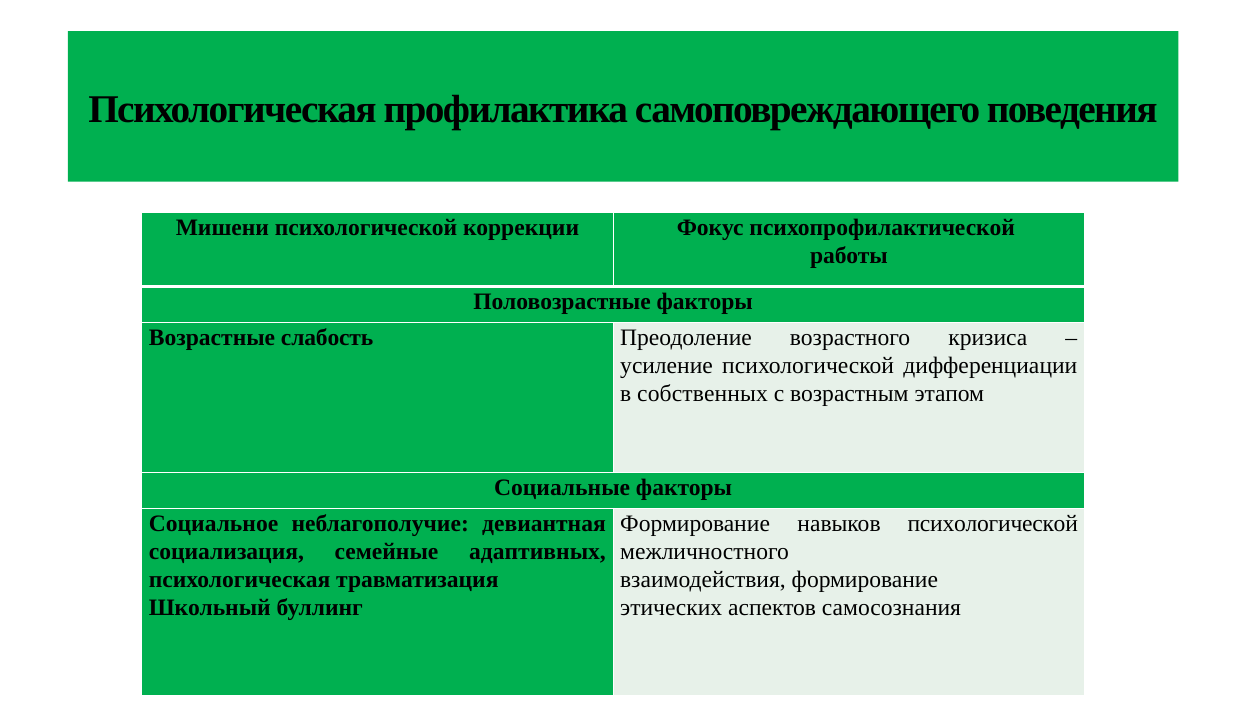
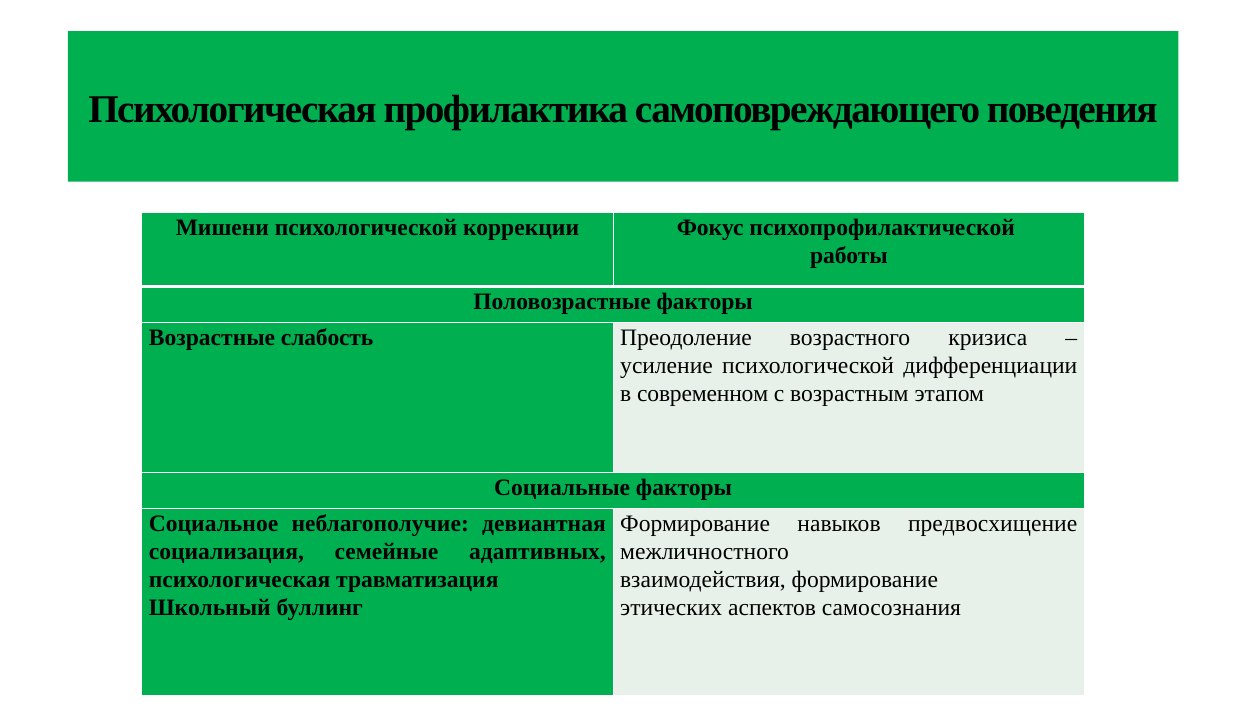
собственных: собственных -> современном
навыков психологической: психологической -> предвосхищение
